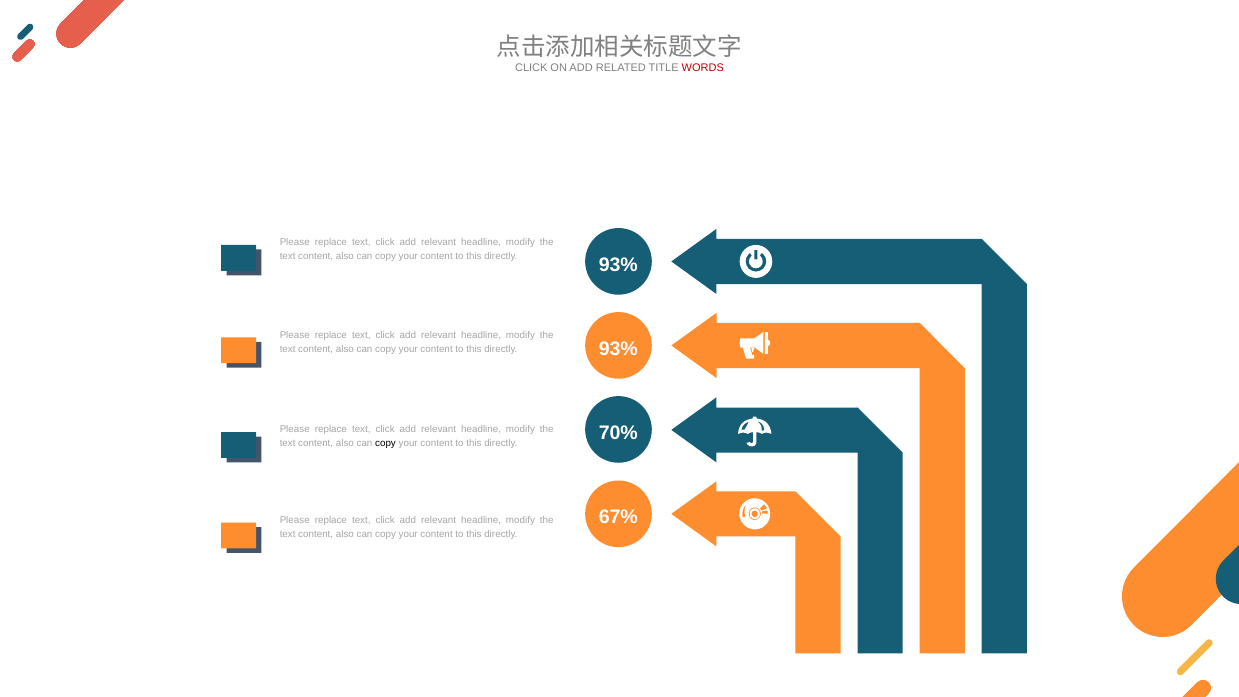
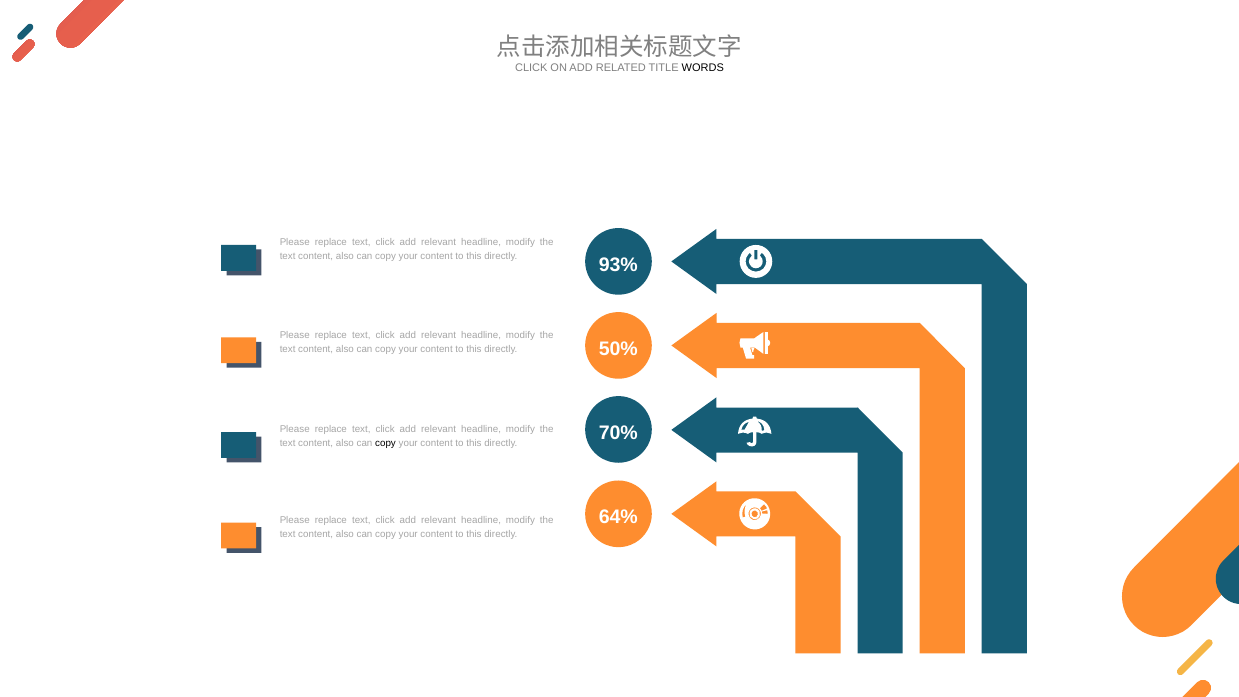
WORDS colour: red -> black
93% at (618, 349): 93% -> 50%
67%: 67% -> 64%
